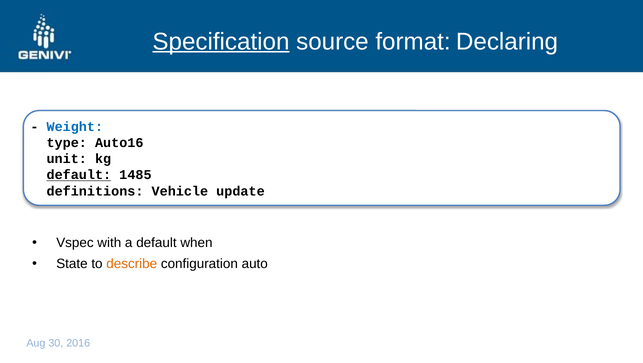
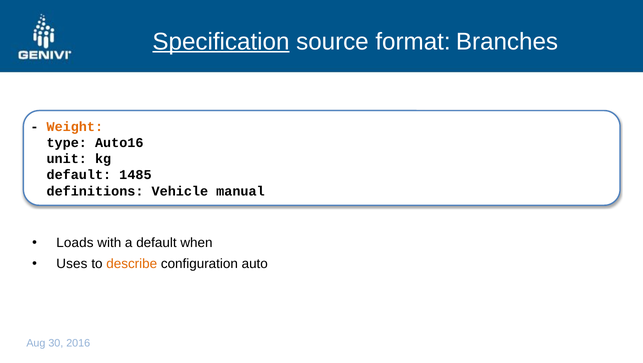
Declaring: Declaring -> Branches
Weight colour: blue -> orange
default at (79, 175) underline: present -> none
update: update -> manual
Vspec: Vspec -> Loads
State: State -> Uses
